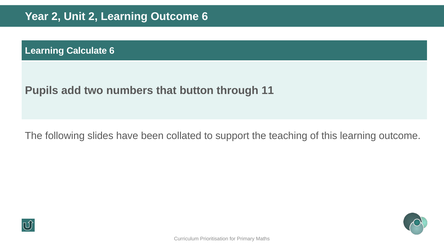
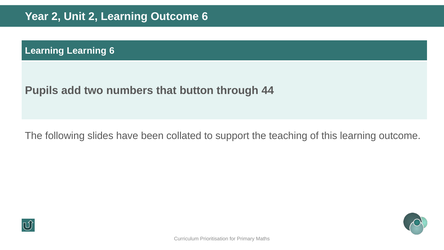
Learning Calculate: Calculate -> Learning
11: 11 -> 44
